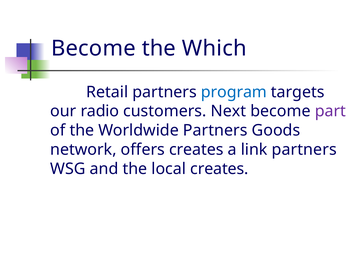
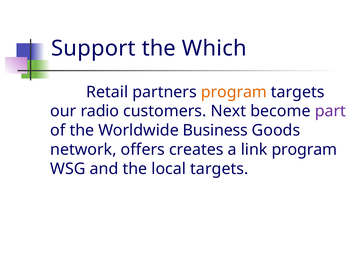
Become at (93, 48): Become -> Support
program at (234, 92) colour: blue -> orange
Worldwide Partners: Partners -> Business
link partners: partners -> program
local creates: creates -> targets
